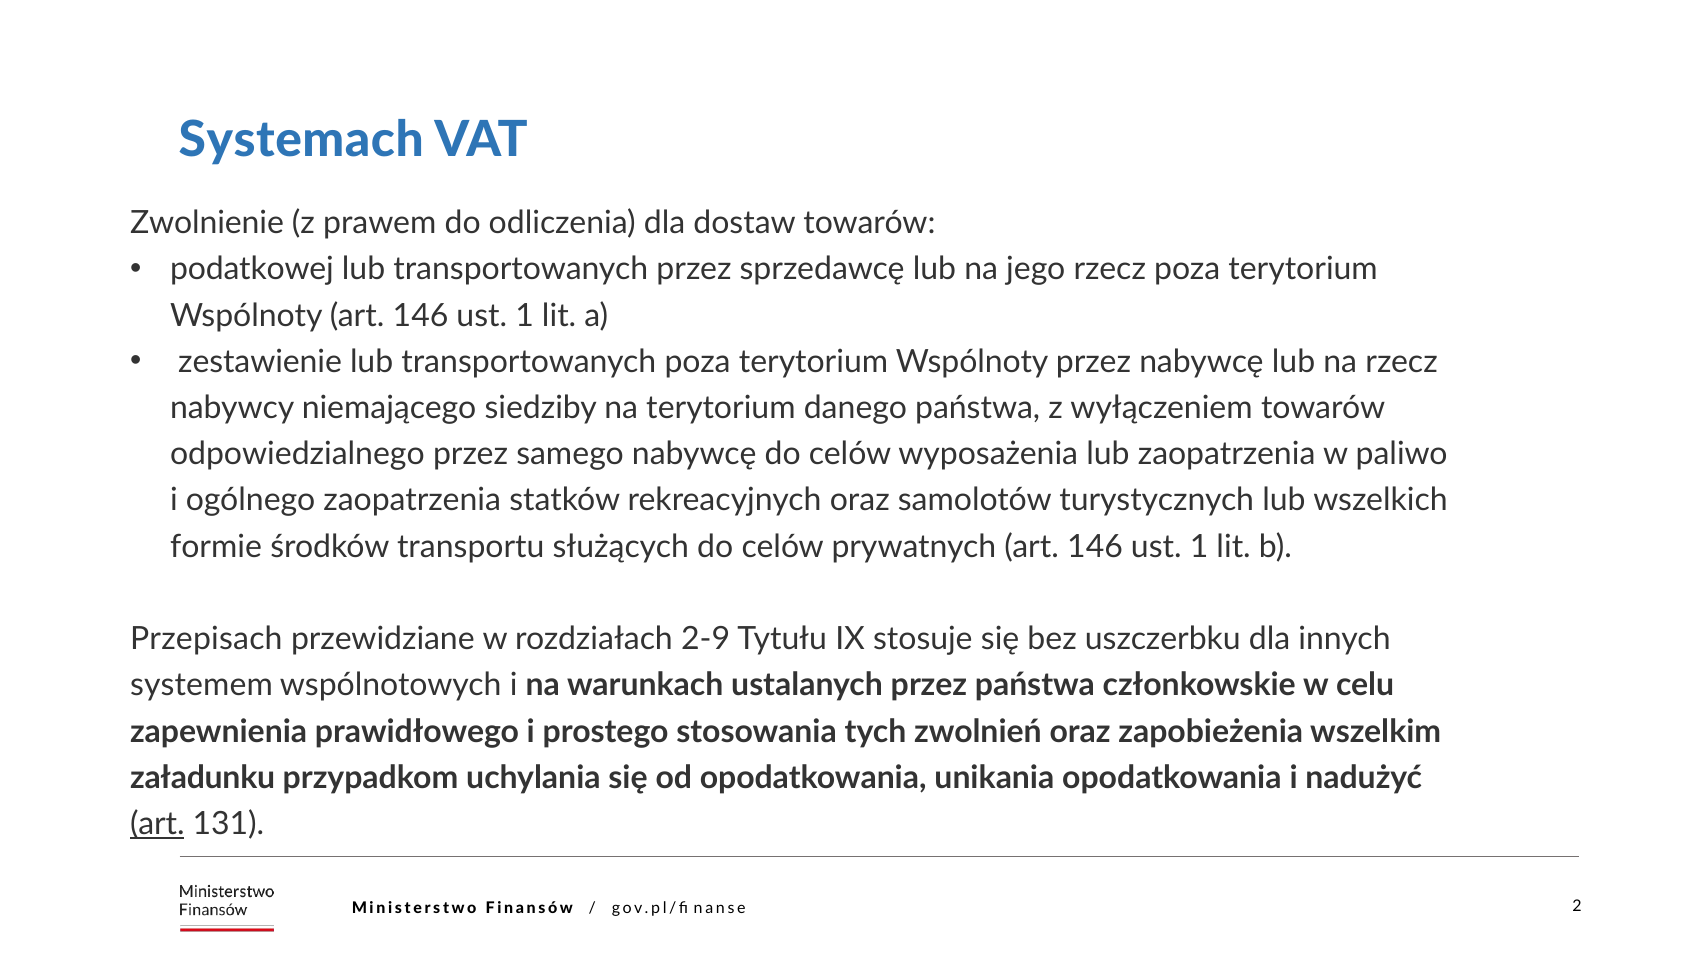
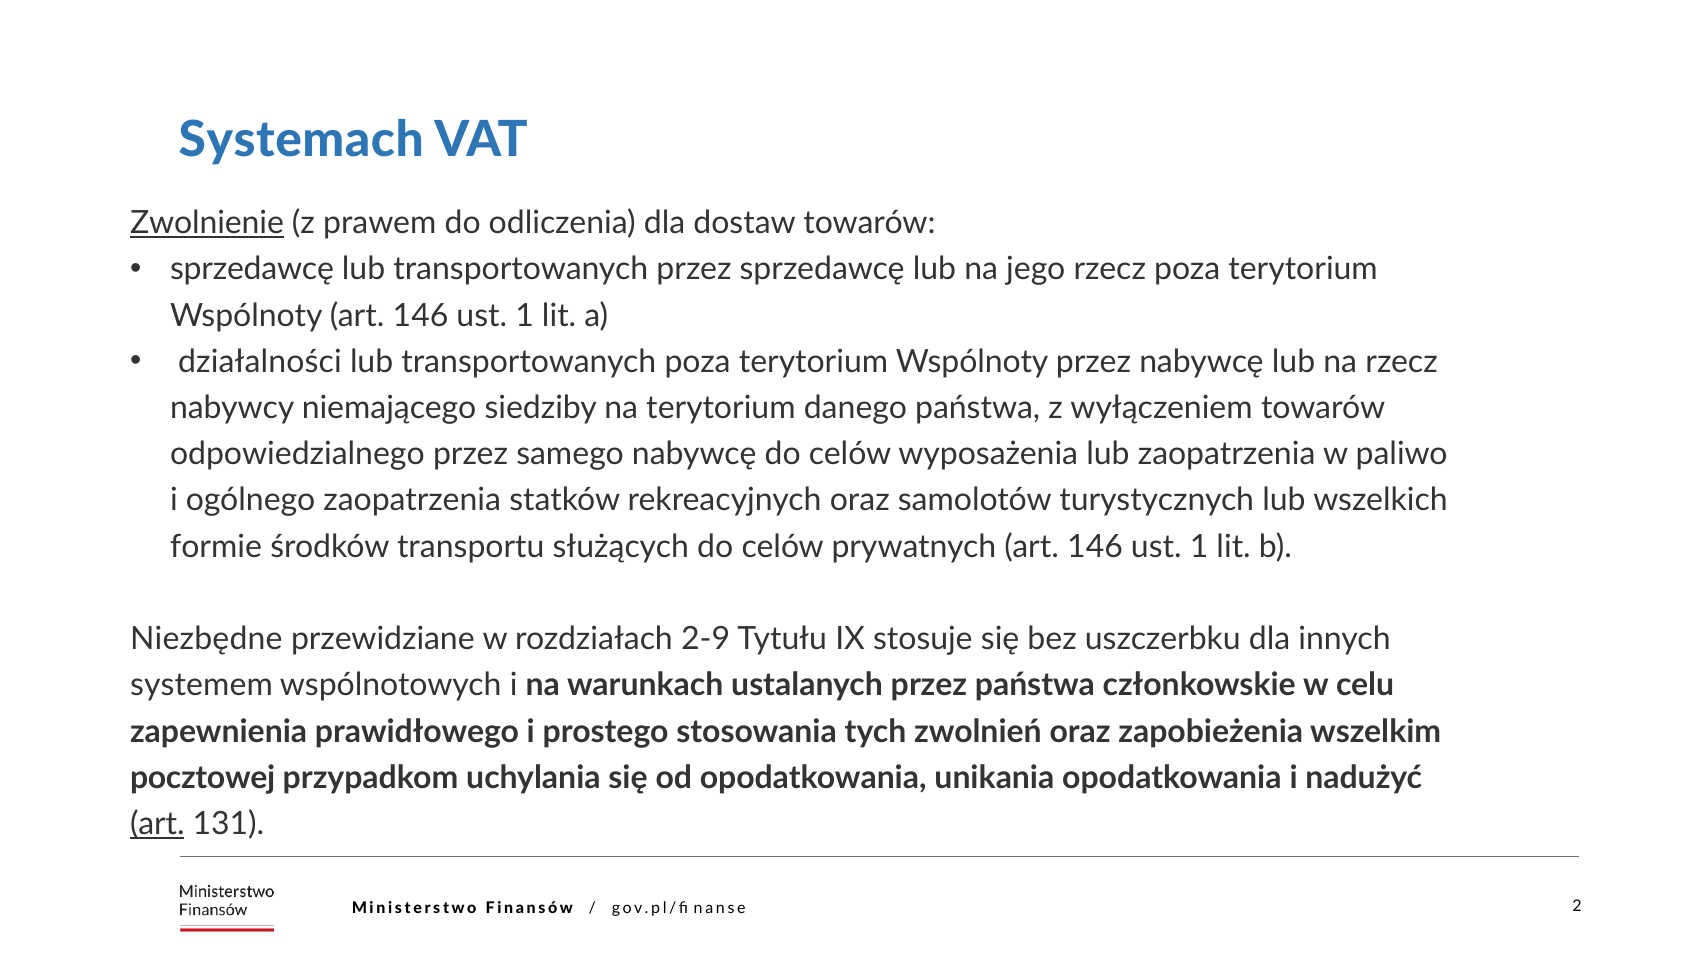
Zwolnienie underline: none -> present
podatkowej at (252, 269): podatkowej -> sprzedawcę
zestawienie: zestawienie -> działalności
Przepisach: Przepisach -> Niezbędne
załadunku: załadunku -> pocztowej
